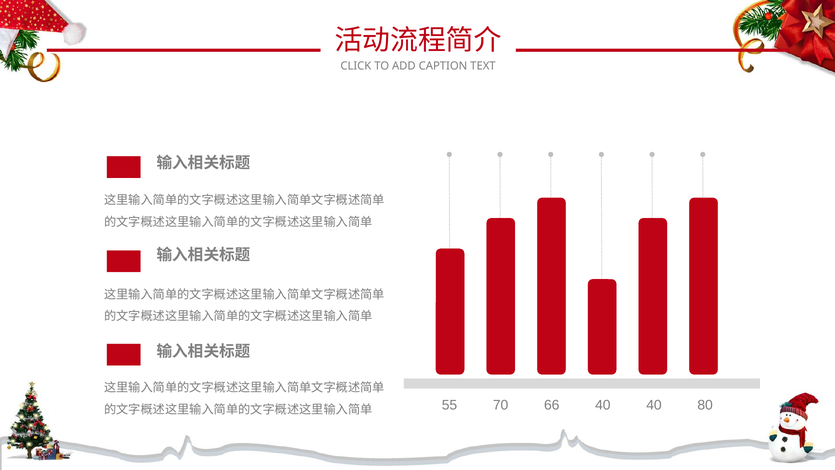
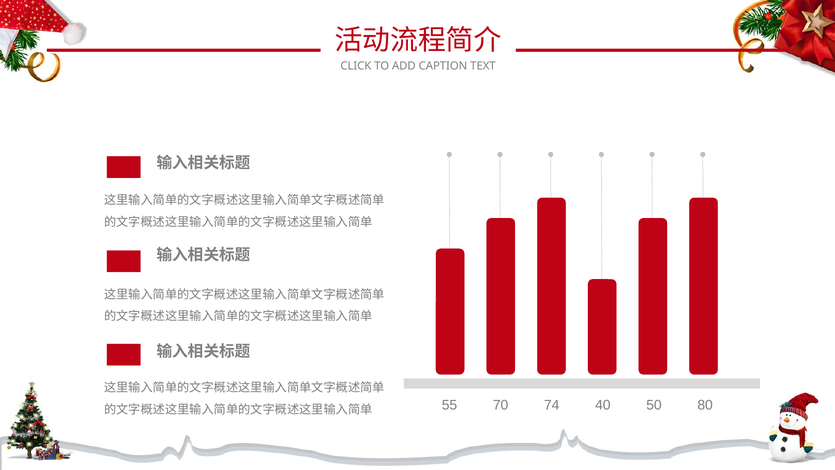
66: 66 -> 74
40 40: 40 -> 50
